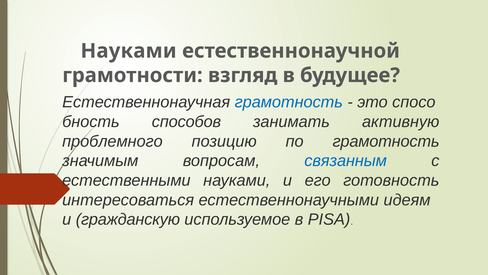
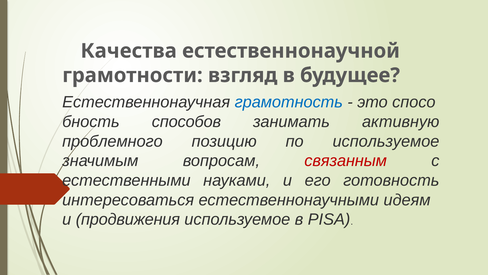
Науками at (129, 51): Науками -> Качества
по грамотность: грамотность -> используемое
связанным colour: blue -> red
гражданскую: гражданскую -> продвижения
